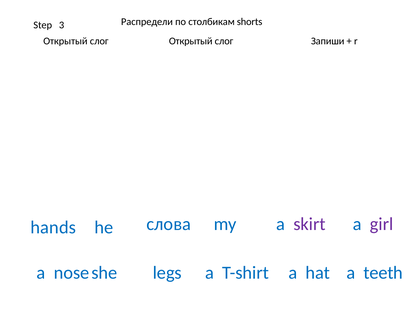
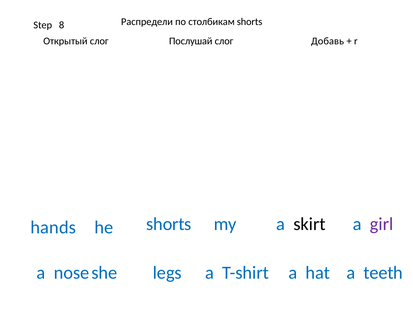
3: 3 -> 8
слог Открытый: Открытый -> Послушай
Запиши: Запиши -> Добавь
he слова: слова -> shorts
skirt colour: purple -> black
